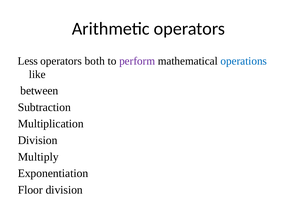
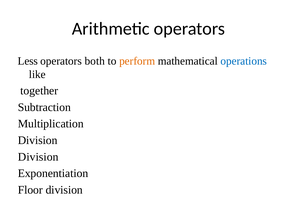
perform colour: purple -> orange
between: between -> together
Multiply at (38, 157): Multiply -> Division
